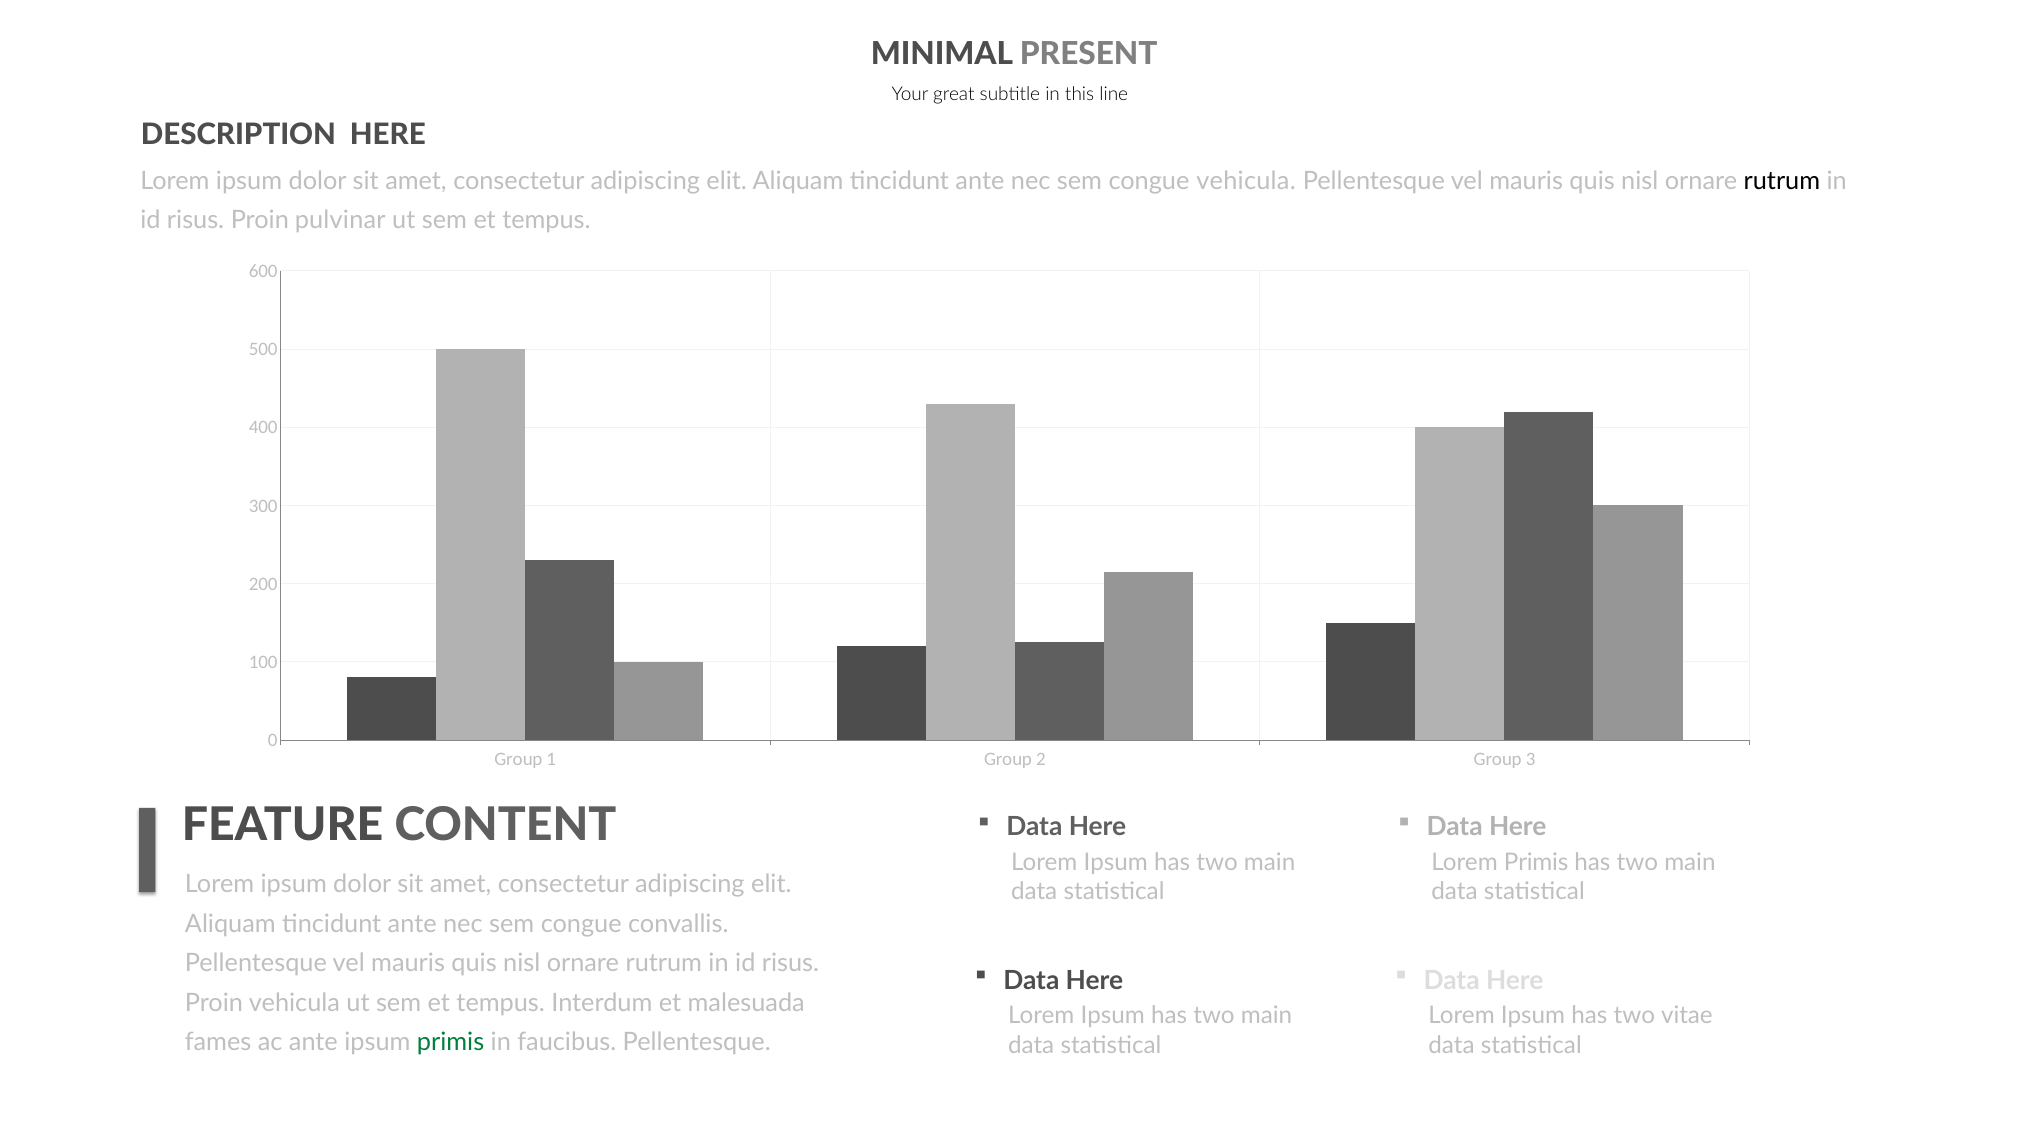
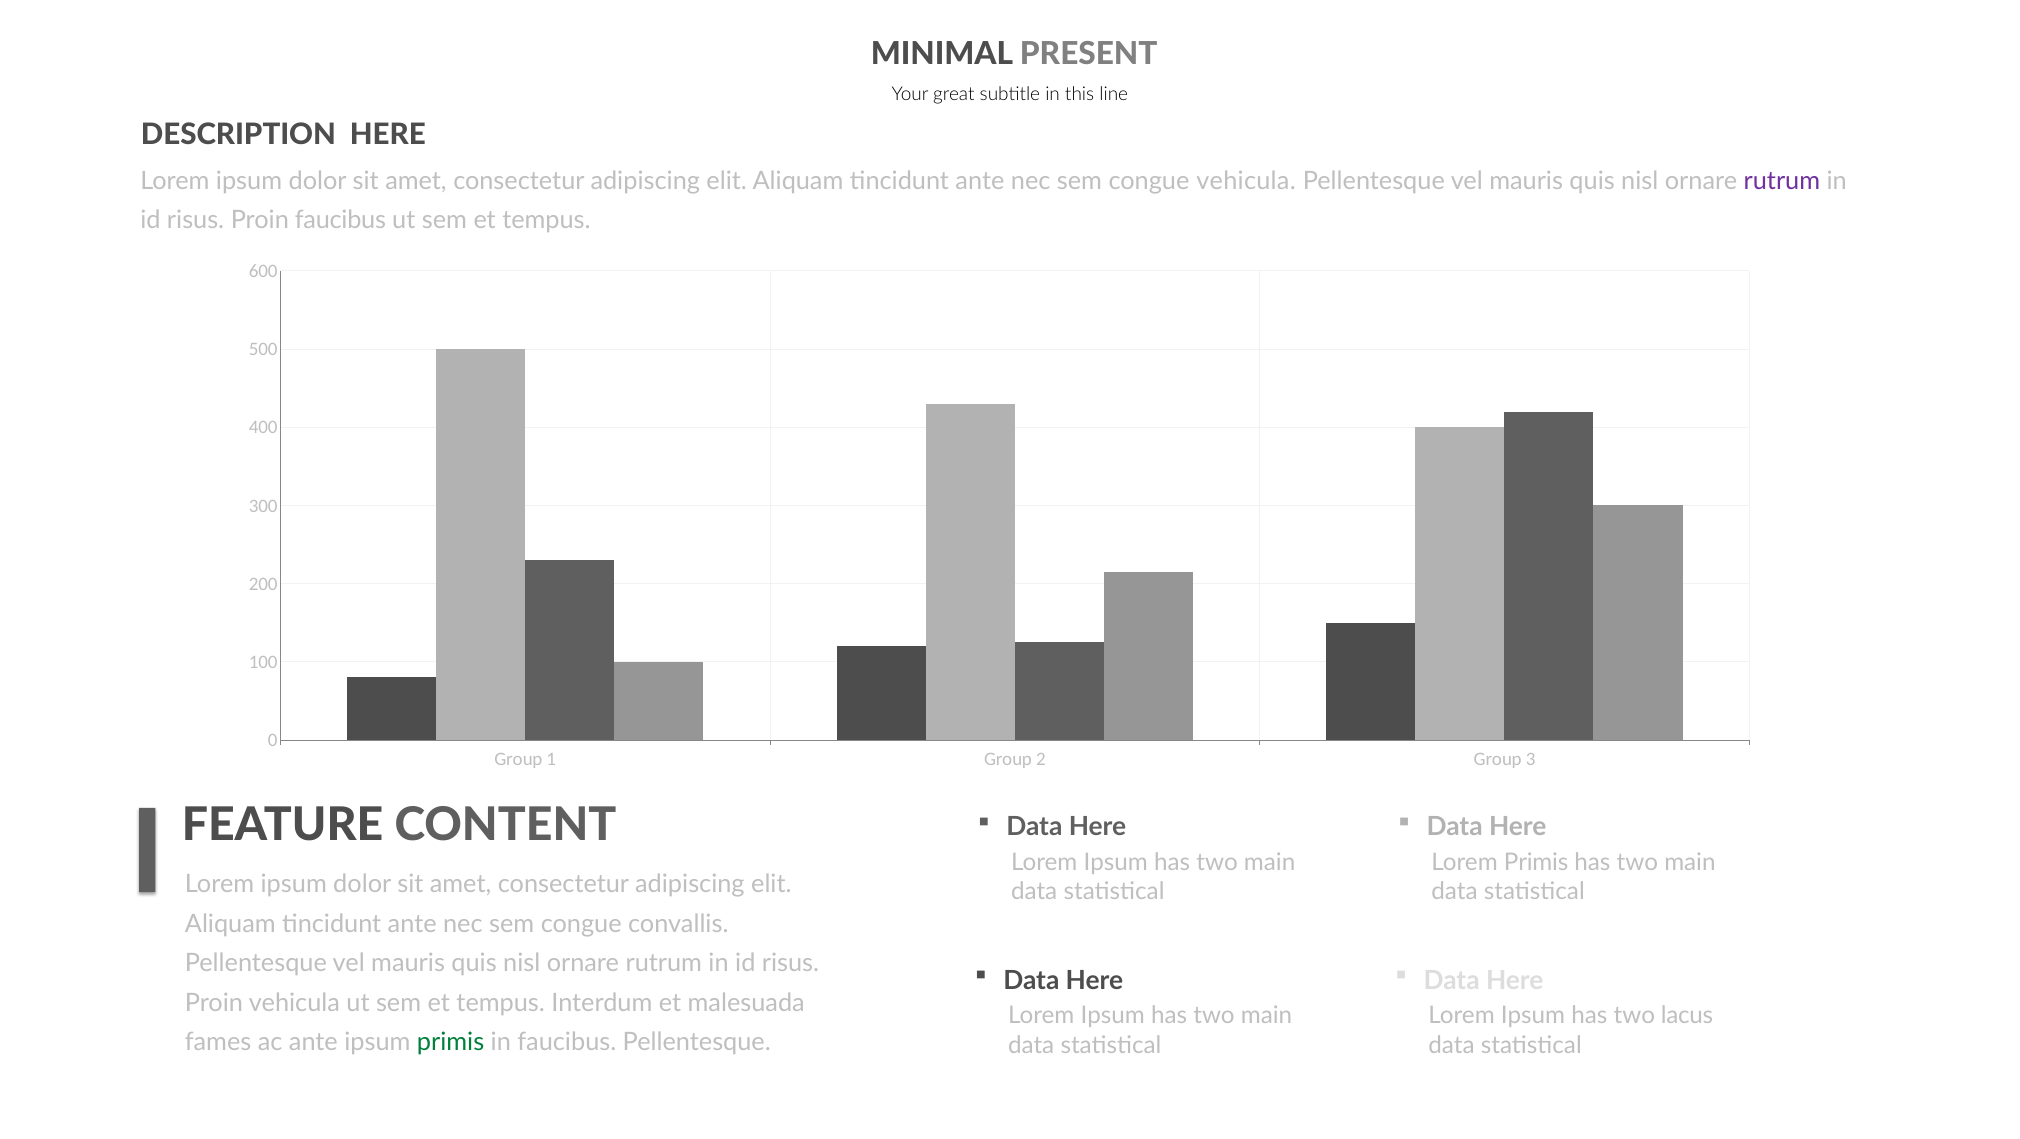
rutrum at (1782, 181) colour: black -> purple
Proin pulvinar: pulvinar -> faucibus
vitae: vitae -> lacus
